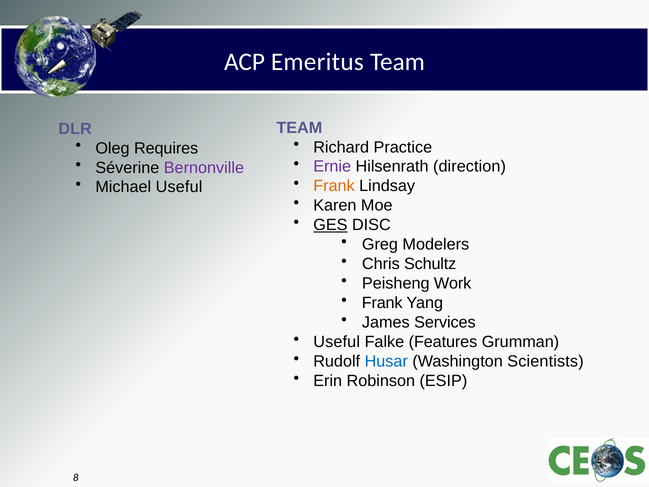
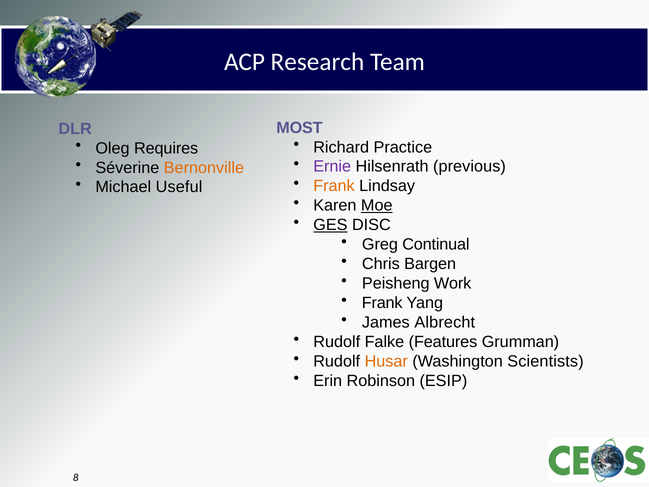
Emeritus: Emeritus -> Research
TEAM at (299, 128): TEAM -> MOST
direction: direction -> previous
Bernonville colour: purple -> orange
Moe underline: none -> present
Modelers: Modelers -> Continual
Schultz: Schultz -> Bargen
Services: Services -> Albrecht
Useful at (337, 342): Useful -> Rudolf
Husar colour: blue -> orange
